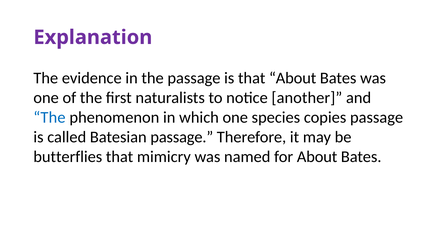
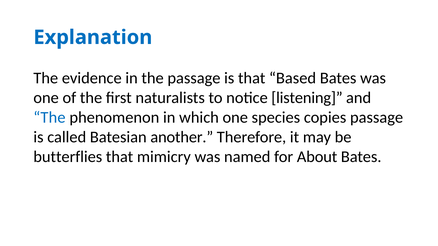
Explanation colour: purple -> blue
that About: About -> Based
another: another -> listening
Batesian passage: passage -> another
